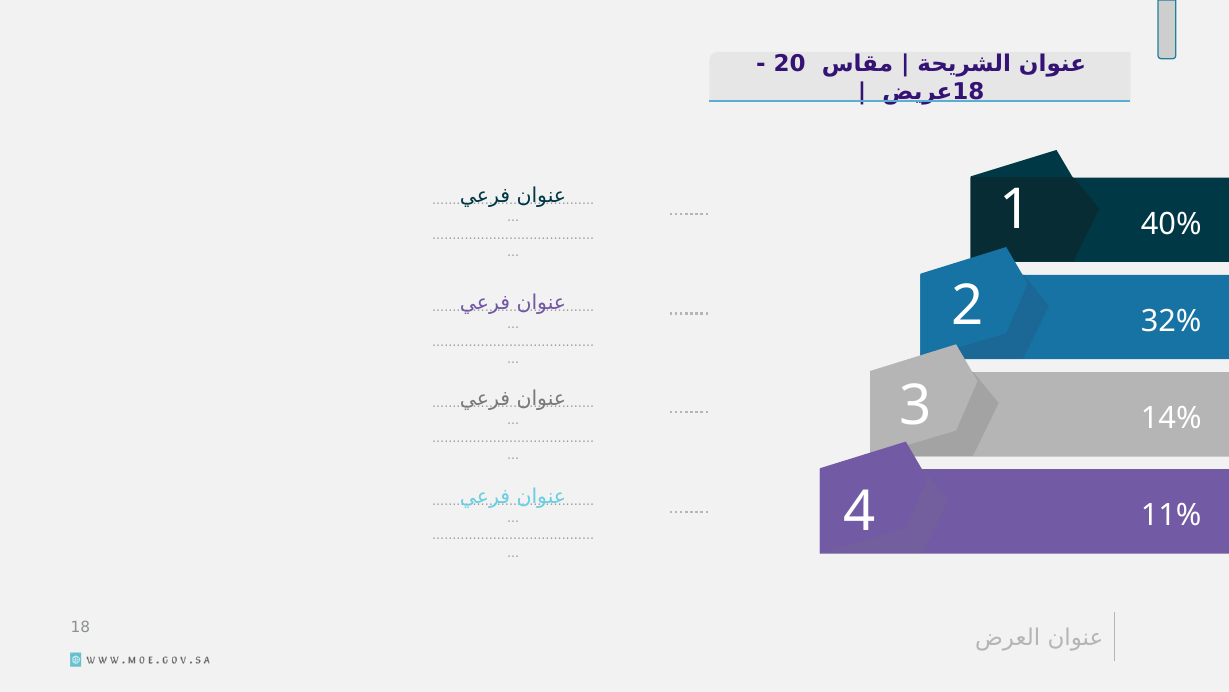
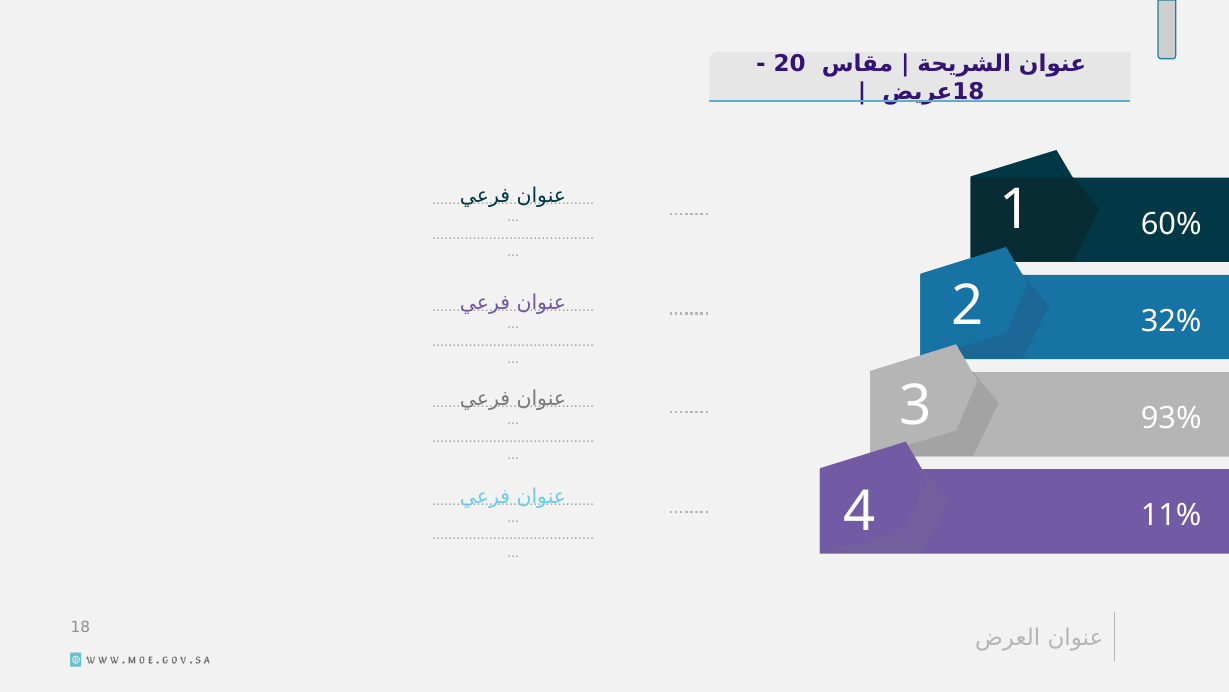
40%: 40% -> 60%
14%: 14% -> 93%
